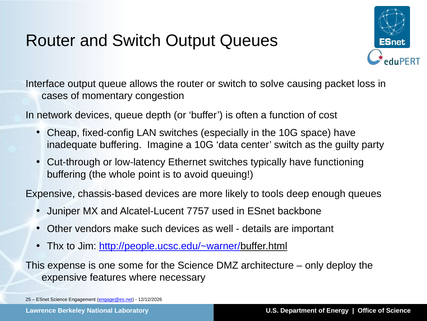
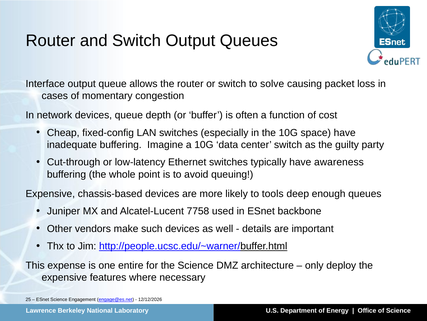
functioning: functioning -> awareness
7757: 7757 -> 7758
some: some -> entire
